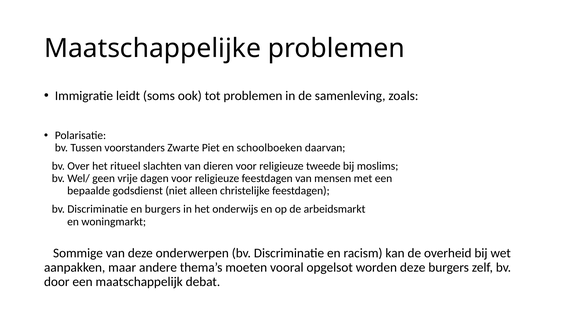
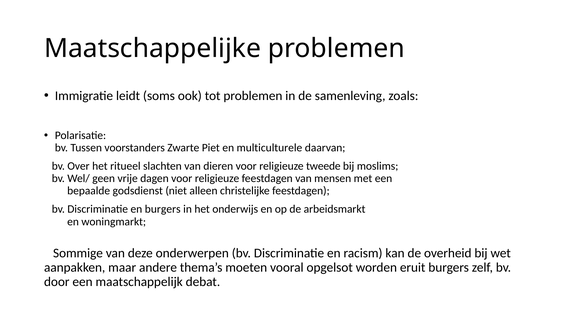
schoolboeken: schoolboeken -> multiculturele
worden deze: deze -> eruit
